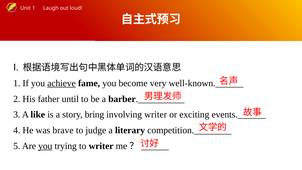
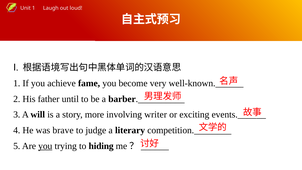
achieve underline: present -> none
like: like -> will
bring: bring -> more
to writer: writer -> hiding
